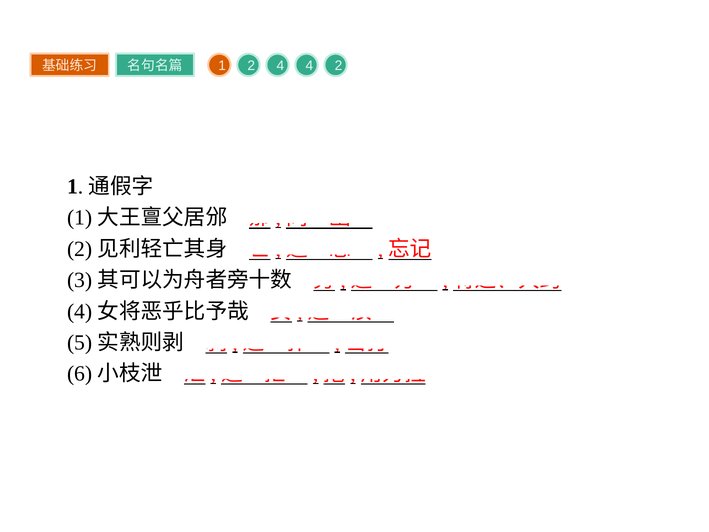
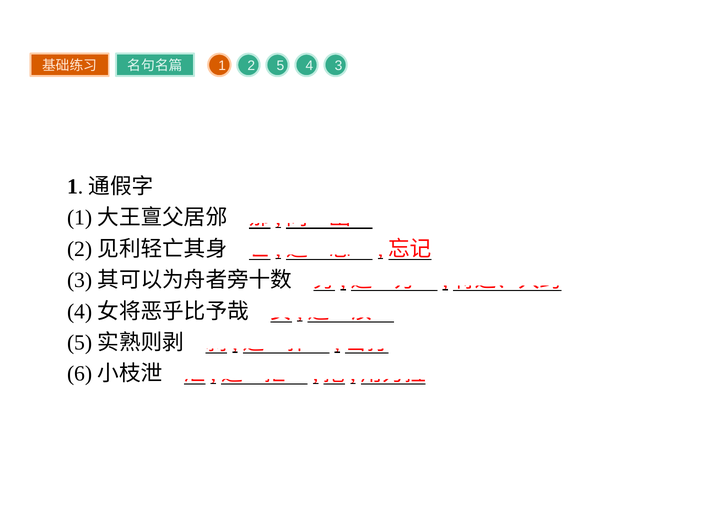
2 4: 4 -> 5
4 2: 2 -> 3
